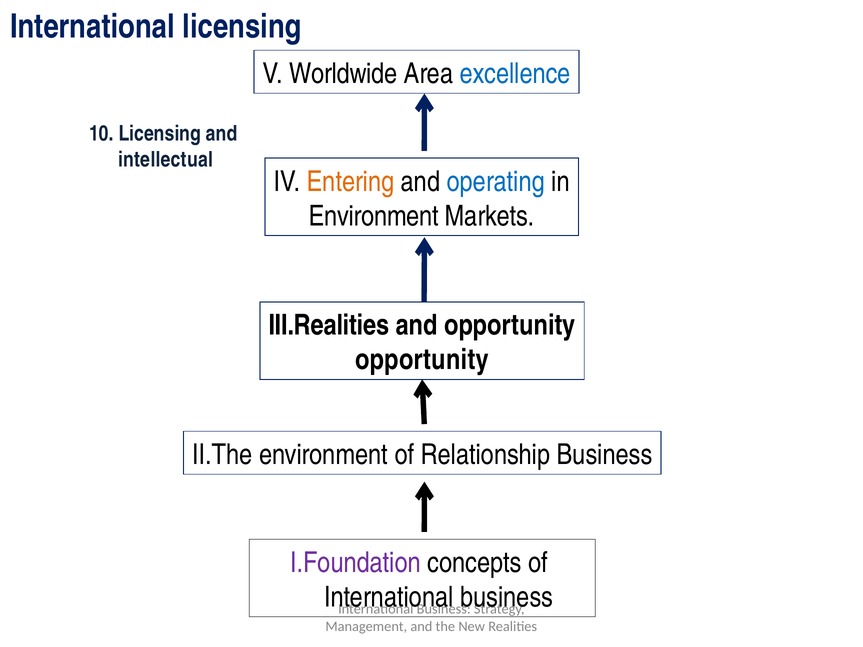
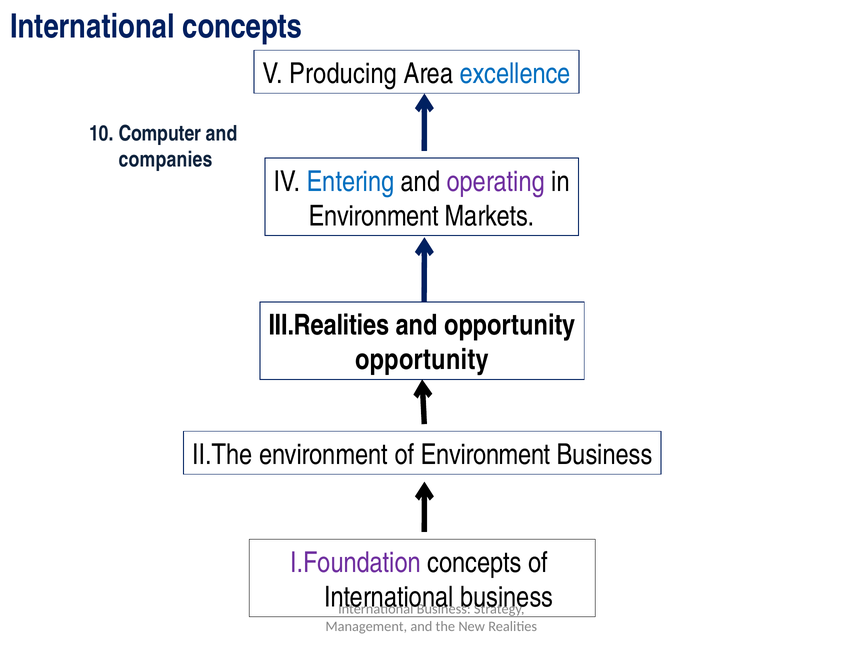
International licensing: licensing -> concepts
Worldwide: Worldwide -> Producing
10 Licensing: Licensing -> Computer
intellectual: intellectual -> companies
Entering colour: orange -> blue
operating colour: blue -> purple
of Relationship: Relationship -> Environment
